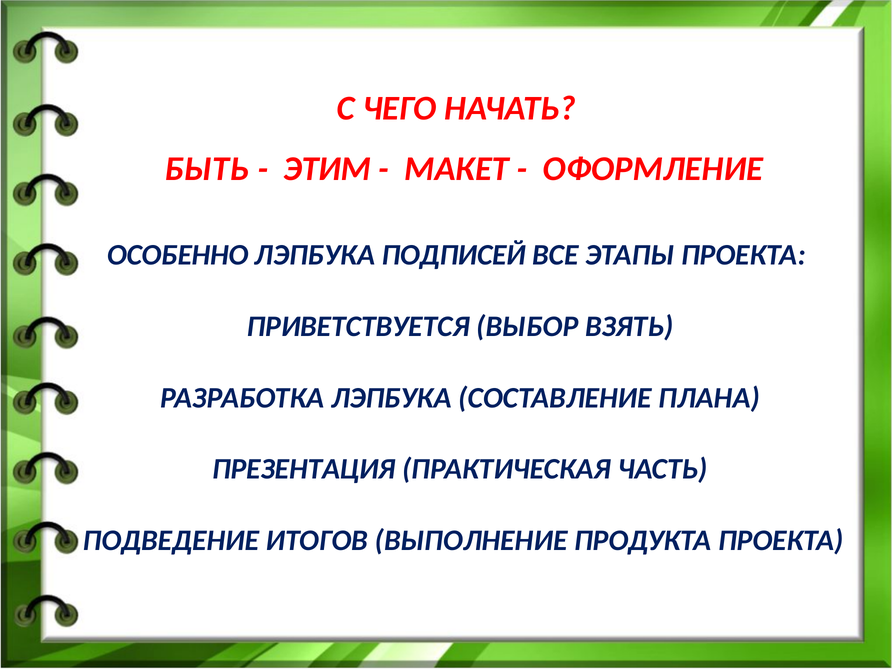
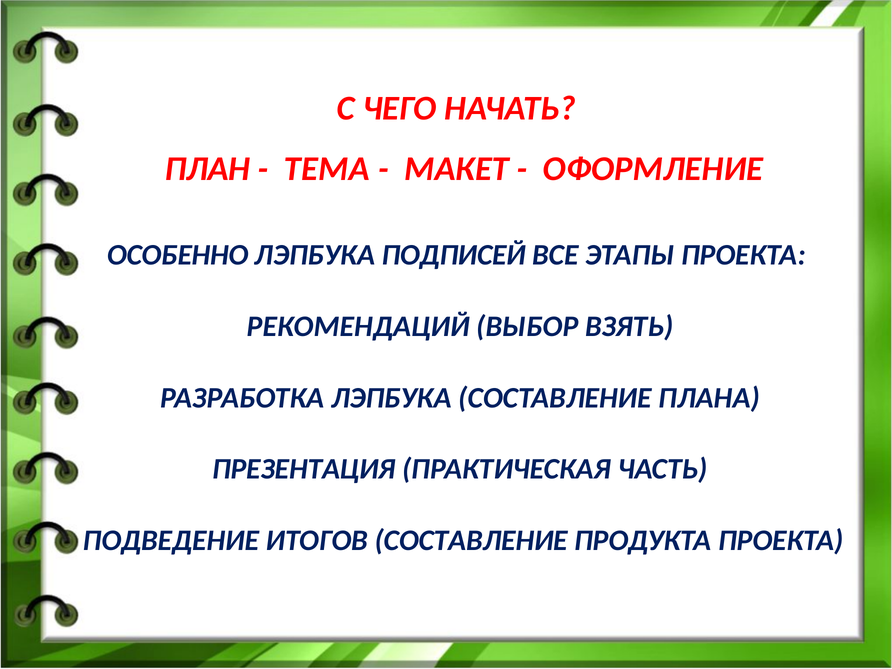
БЫТЬ: БЫТЬ -> ПЛАН
ЭТИМ: ЭТИМ -> ТЕМА
ПРИВЕТСТВУЕТСЯ: ПРИВЕТСТВУЕТСЯ -> РЕКОМЕНДАЦИЙ
ИТОГОВ ВЫПОЛНЕНИЕ: ВЫПОЛНЕНИЕ -> СОСТАВЛЕНИЕ
